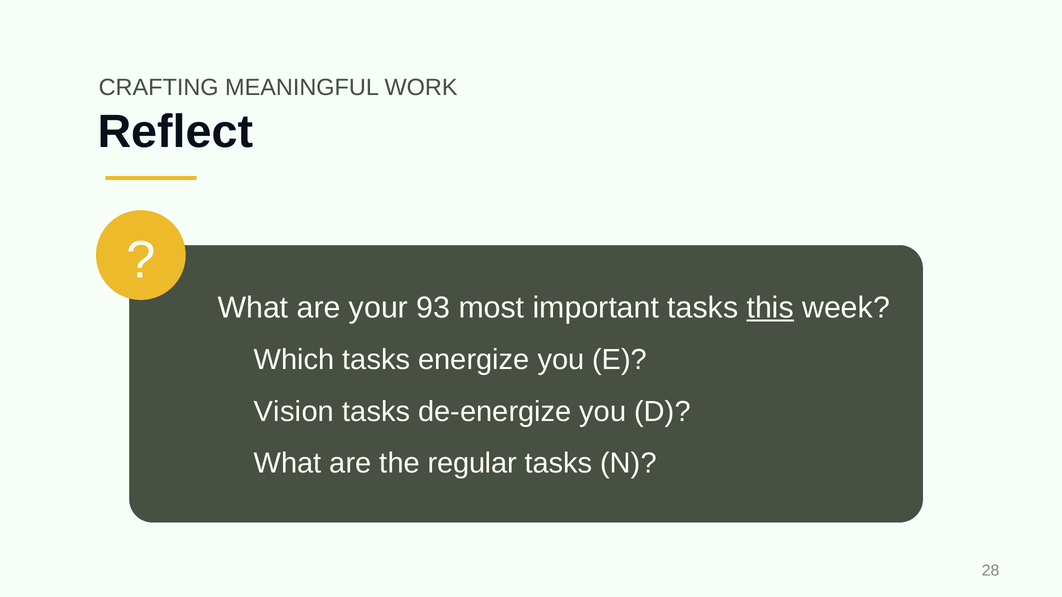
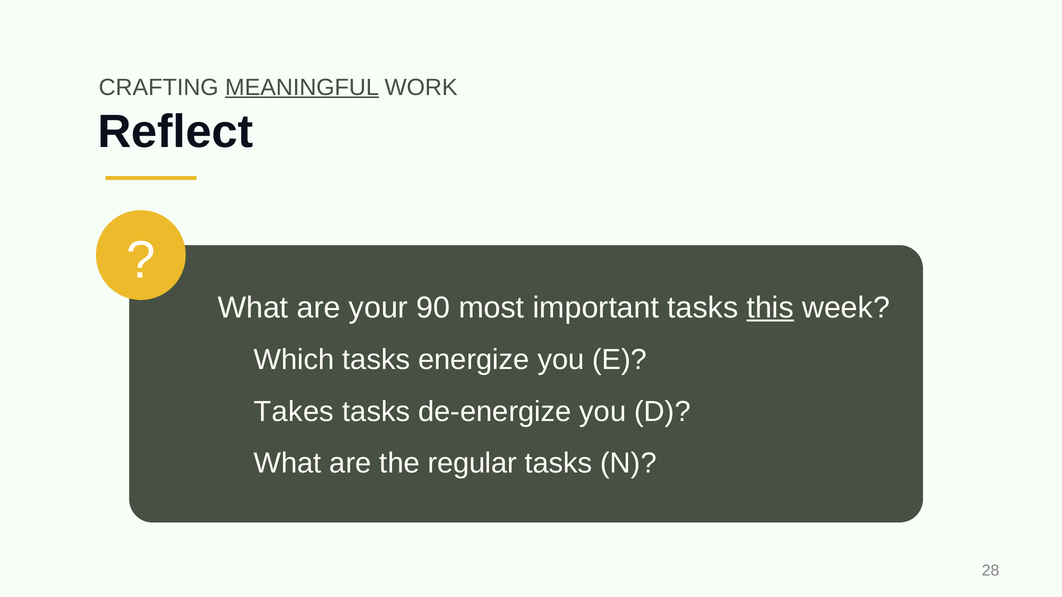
MEANINGFUL underline: none -> present
93: 93 -> 90
Vision: Vision -> Takes
